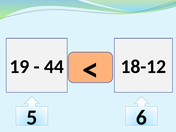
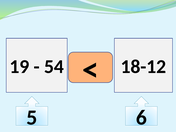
44: 44 -> 54
